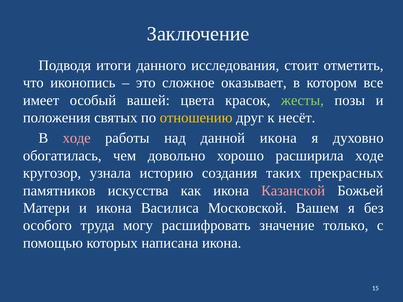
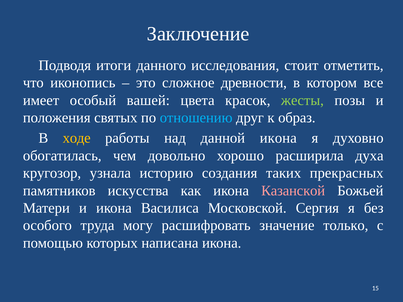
оказывает: оказывает -> древности
отношению colour: yellow -> light blue
несёт: несёт -> образ
ходе at (77, 138) colour: pink -> yellow
расширила ходе: ходе -> духа
Вашем: Вашем -> Сергия
